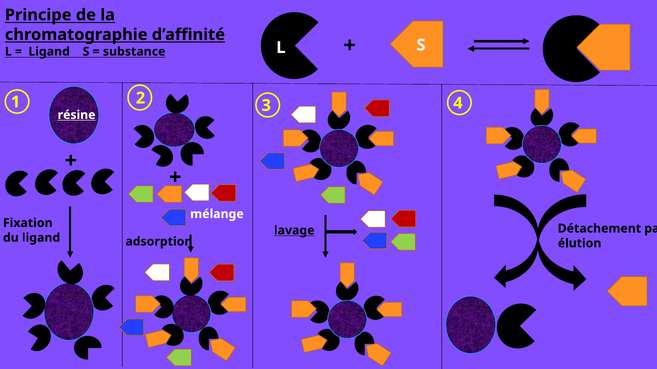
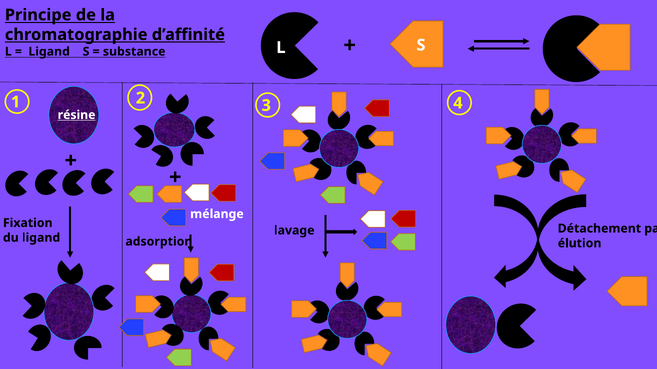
lavage underline: present -> none
